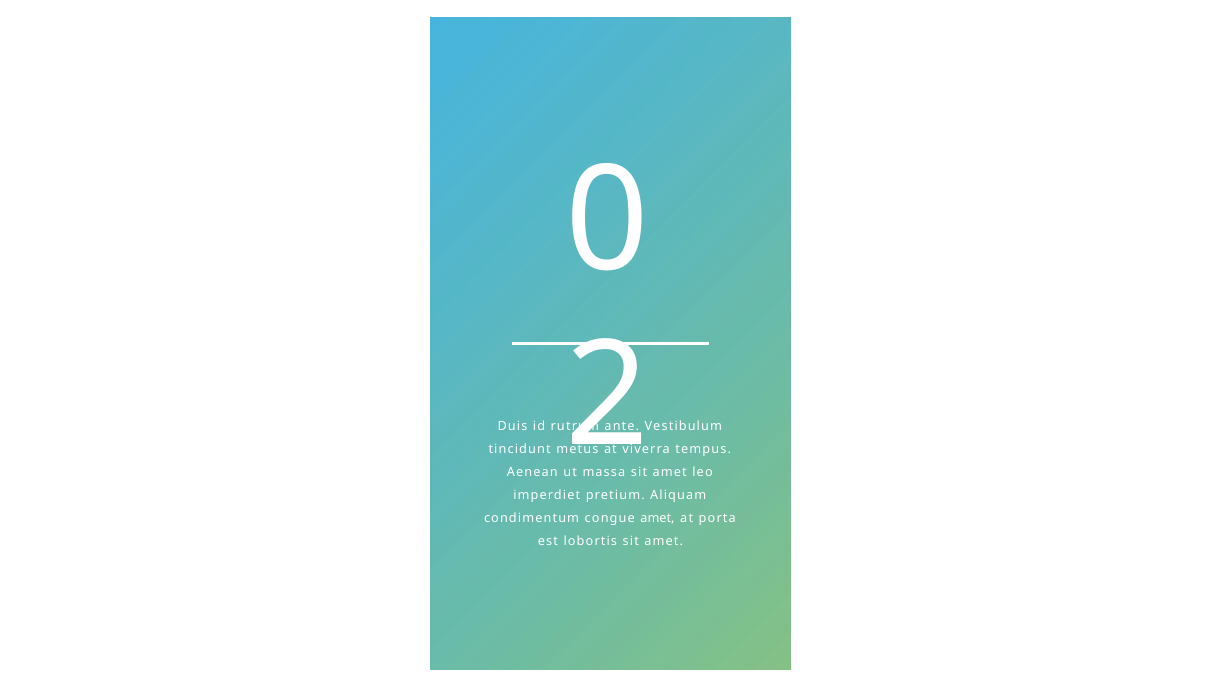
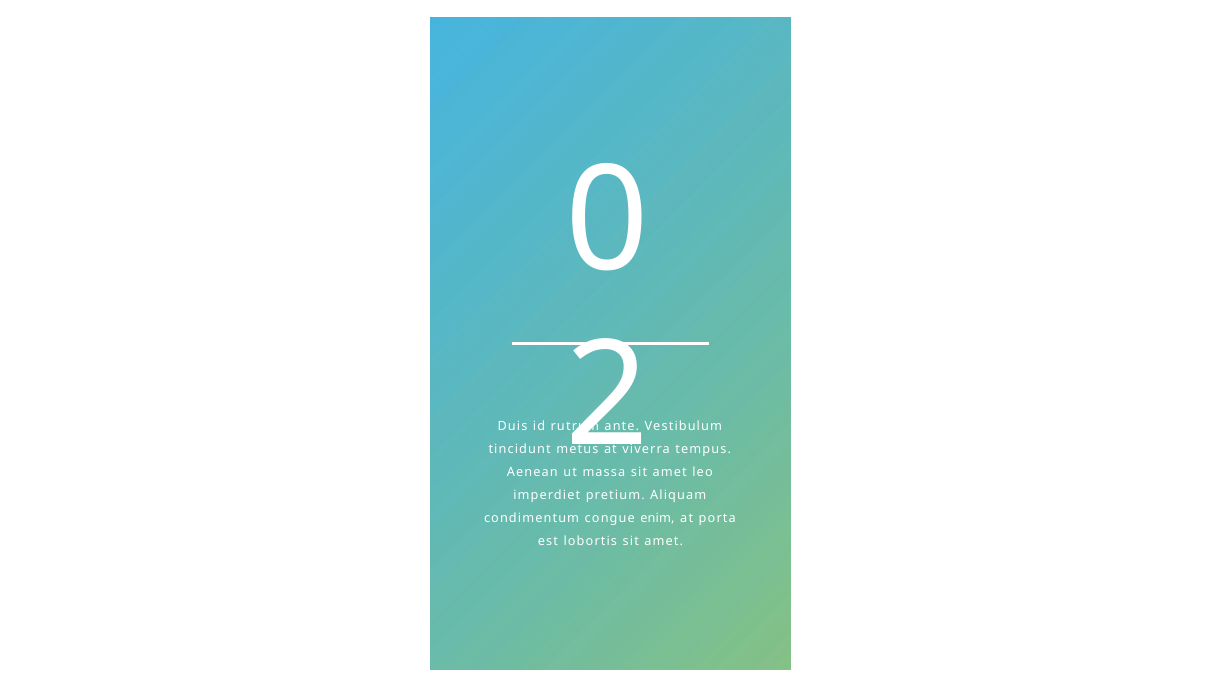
congue amet: amet -> enim
